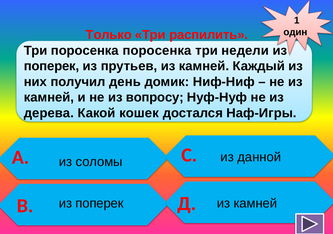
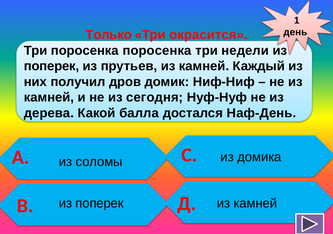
один: один -> день
распилить: распилить -> окрасится
день: день -> дров
вопросу: вопросу -> сегодня
кошек: кошек -> балла
Наф-Игры: Наф-Игры -> Наф-День
данной: данной -> домика
